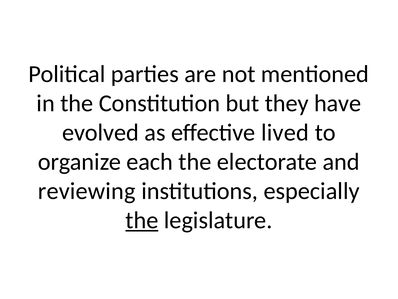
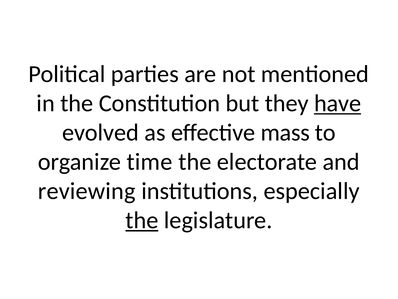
have underline: none -> present
lived: lived -> mass
each: each -> time
